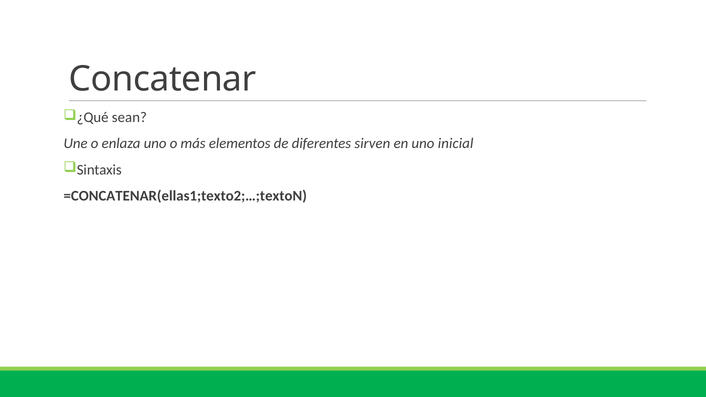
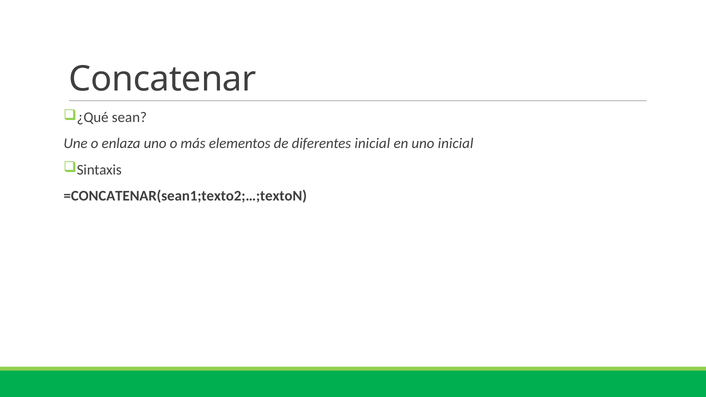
diferentes sirven: sirven -> inicial
=CONCATENAR(ellas1;texto2;…;textoN: =CONCATENAR(ellas1;texto2;…;textoN -> =CONCATENAR(sean1;texto2;…;textoN
